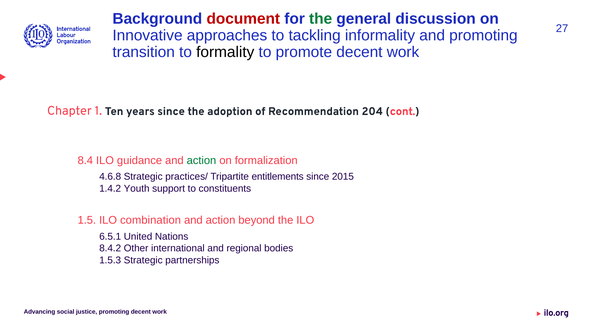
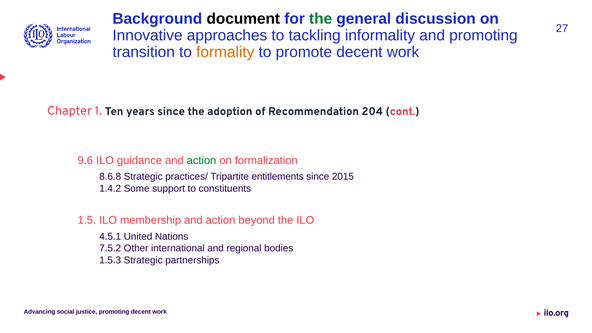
document colour: red -> black
formality colour: black -> orange
8.4: 8.4 -> 9.6
4.6.8: 4.6.8 -> 8.6.8
Youth: Youth -> Some
combination: combination -> membership
6.5.1: 6.5.1 -> 4.5.1
8.4.2: 8.4.2 -> 7.5.2
